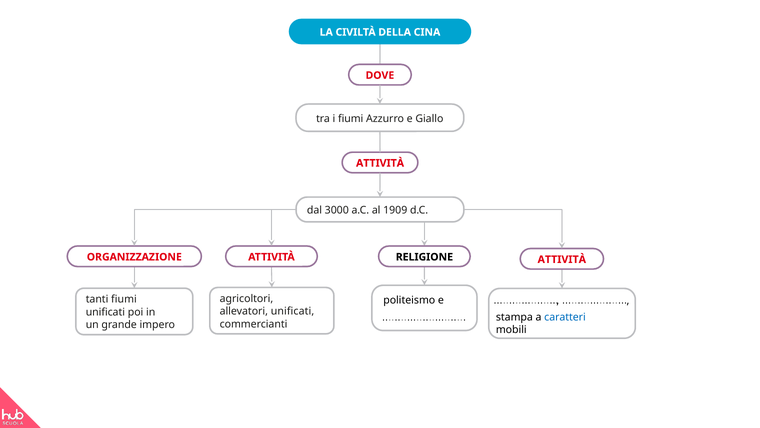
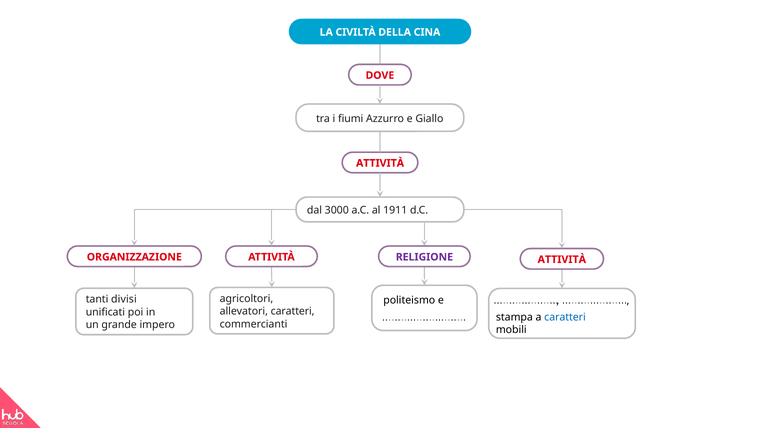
1909: 1909 -> 1911
RELIGIONE colour: black -> purple
tanti fiumi: fiumi -> divisi
allevatori unificati: unificati -> caratteri
